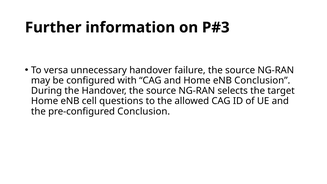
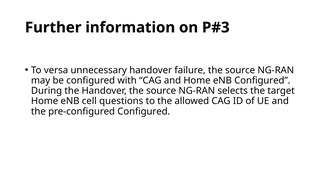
eNB Conclusion: Conclusion -> Configured
pre-configured Conclusion: Conclusion -> Configured
